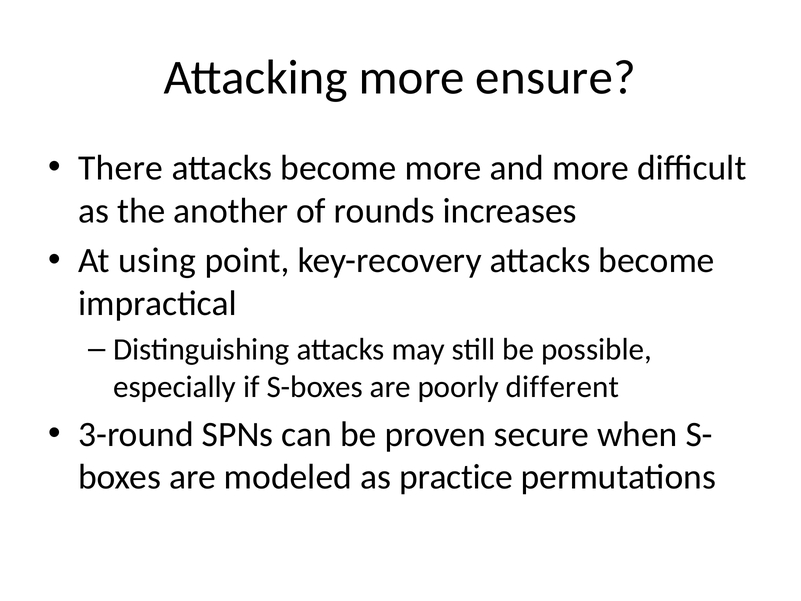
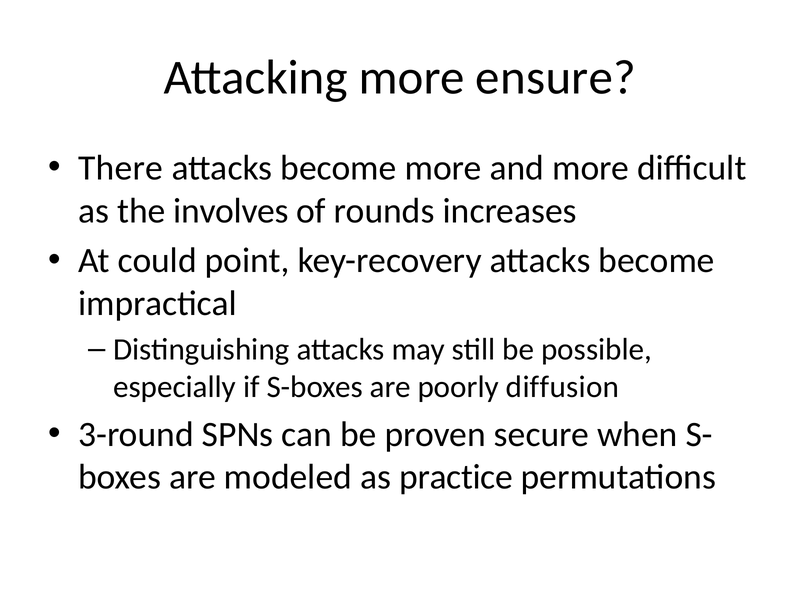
another: another -> involves
using: using -> could
different: different -> diffusion
